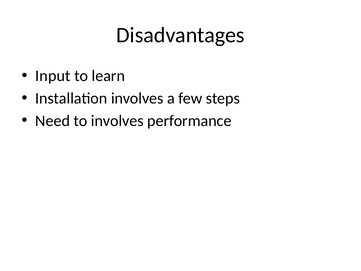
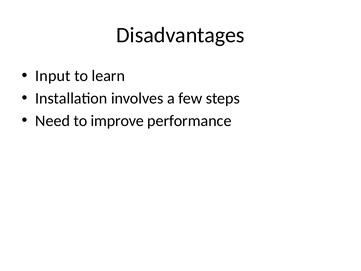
to involves: involves -> improve
